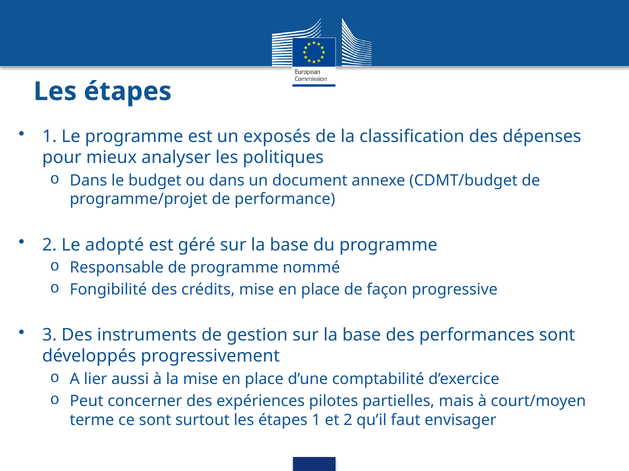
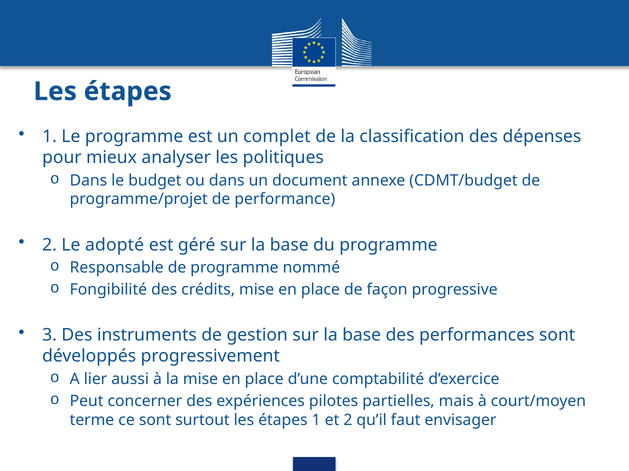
exposés: exposés -> complet
